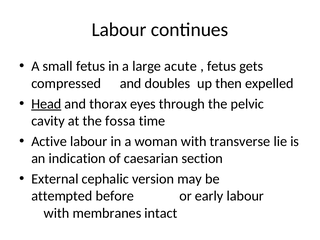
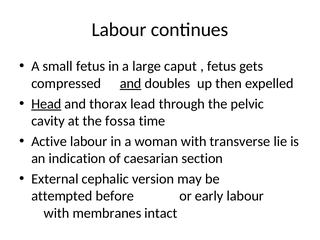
acute: acute -> caput
and at (131, 83) underline: none -> present
eyes: eyes -> lead
